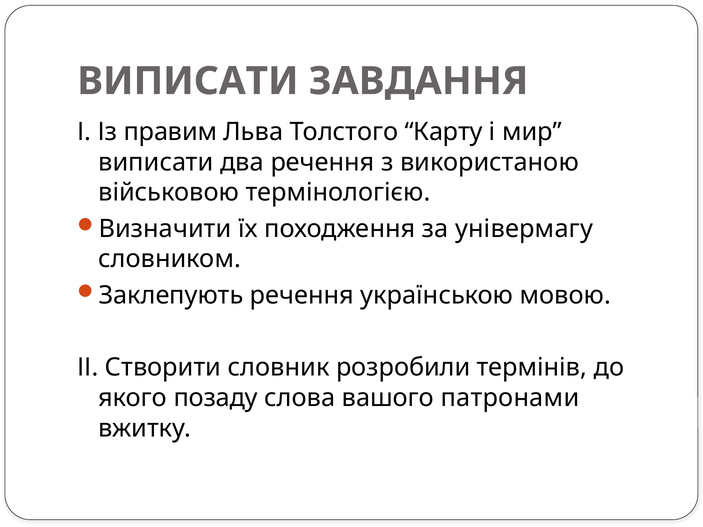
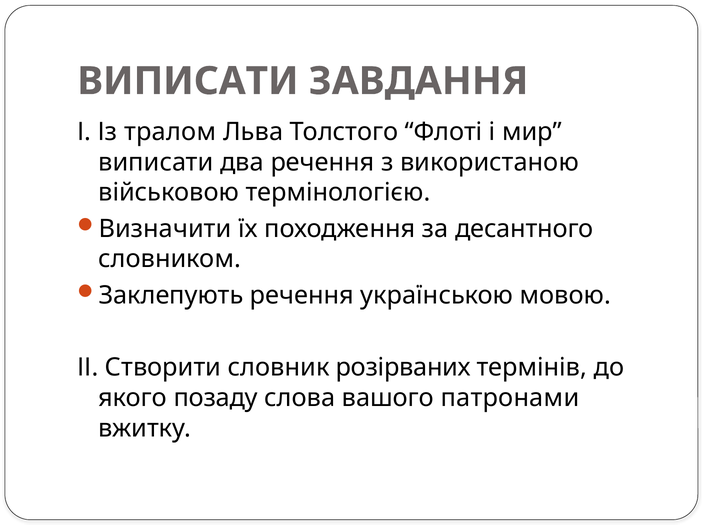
правим: правим -> тралом
Карту: Карту -> Флоті
універмагу: універмагу -> десантного
розробили: розробили -> розірваних
